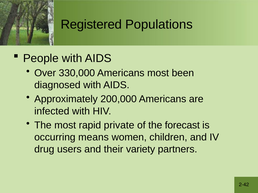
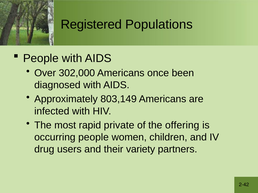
330,000: 330,000 -> 302,000
Americans most: most -> once
200,000: 200,000 -> 803,149
forecast: forecast -> offering
occurring means: means -> people
